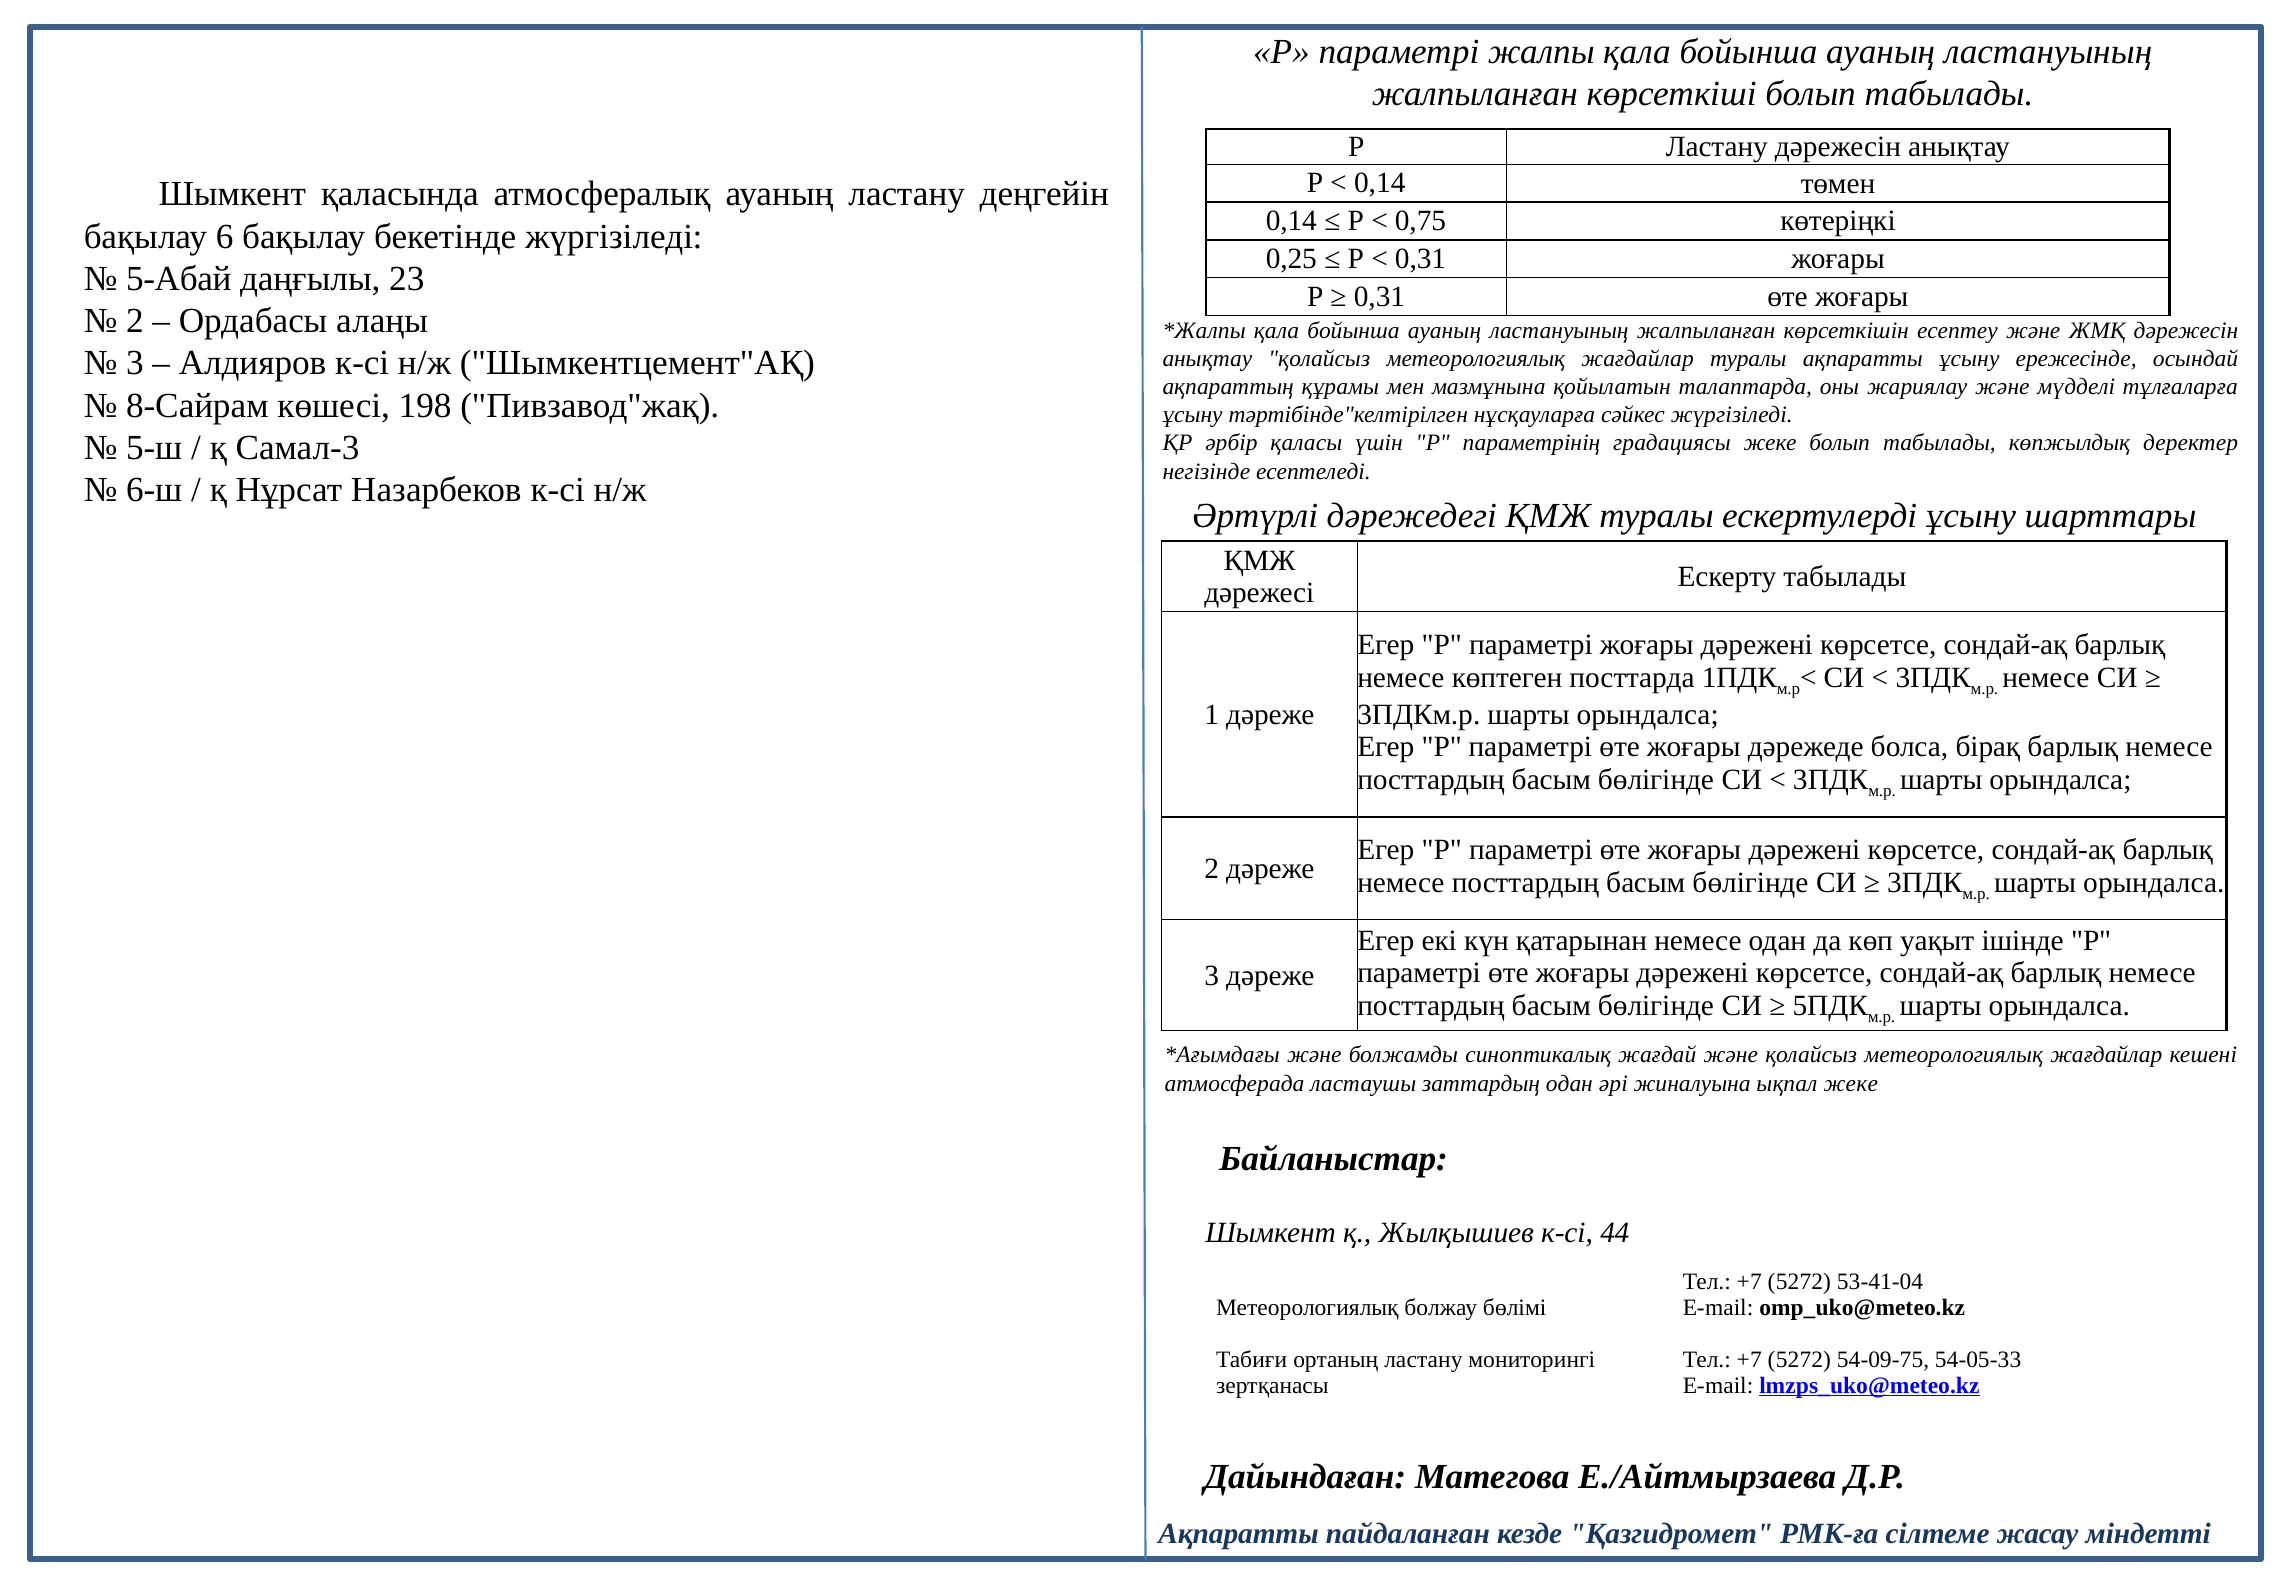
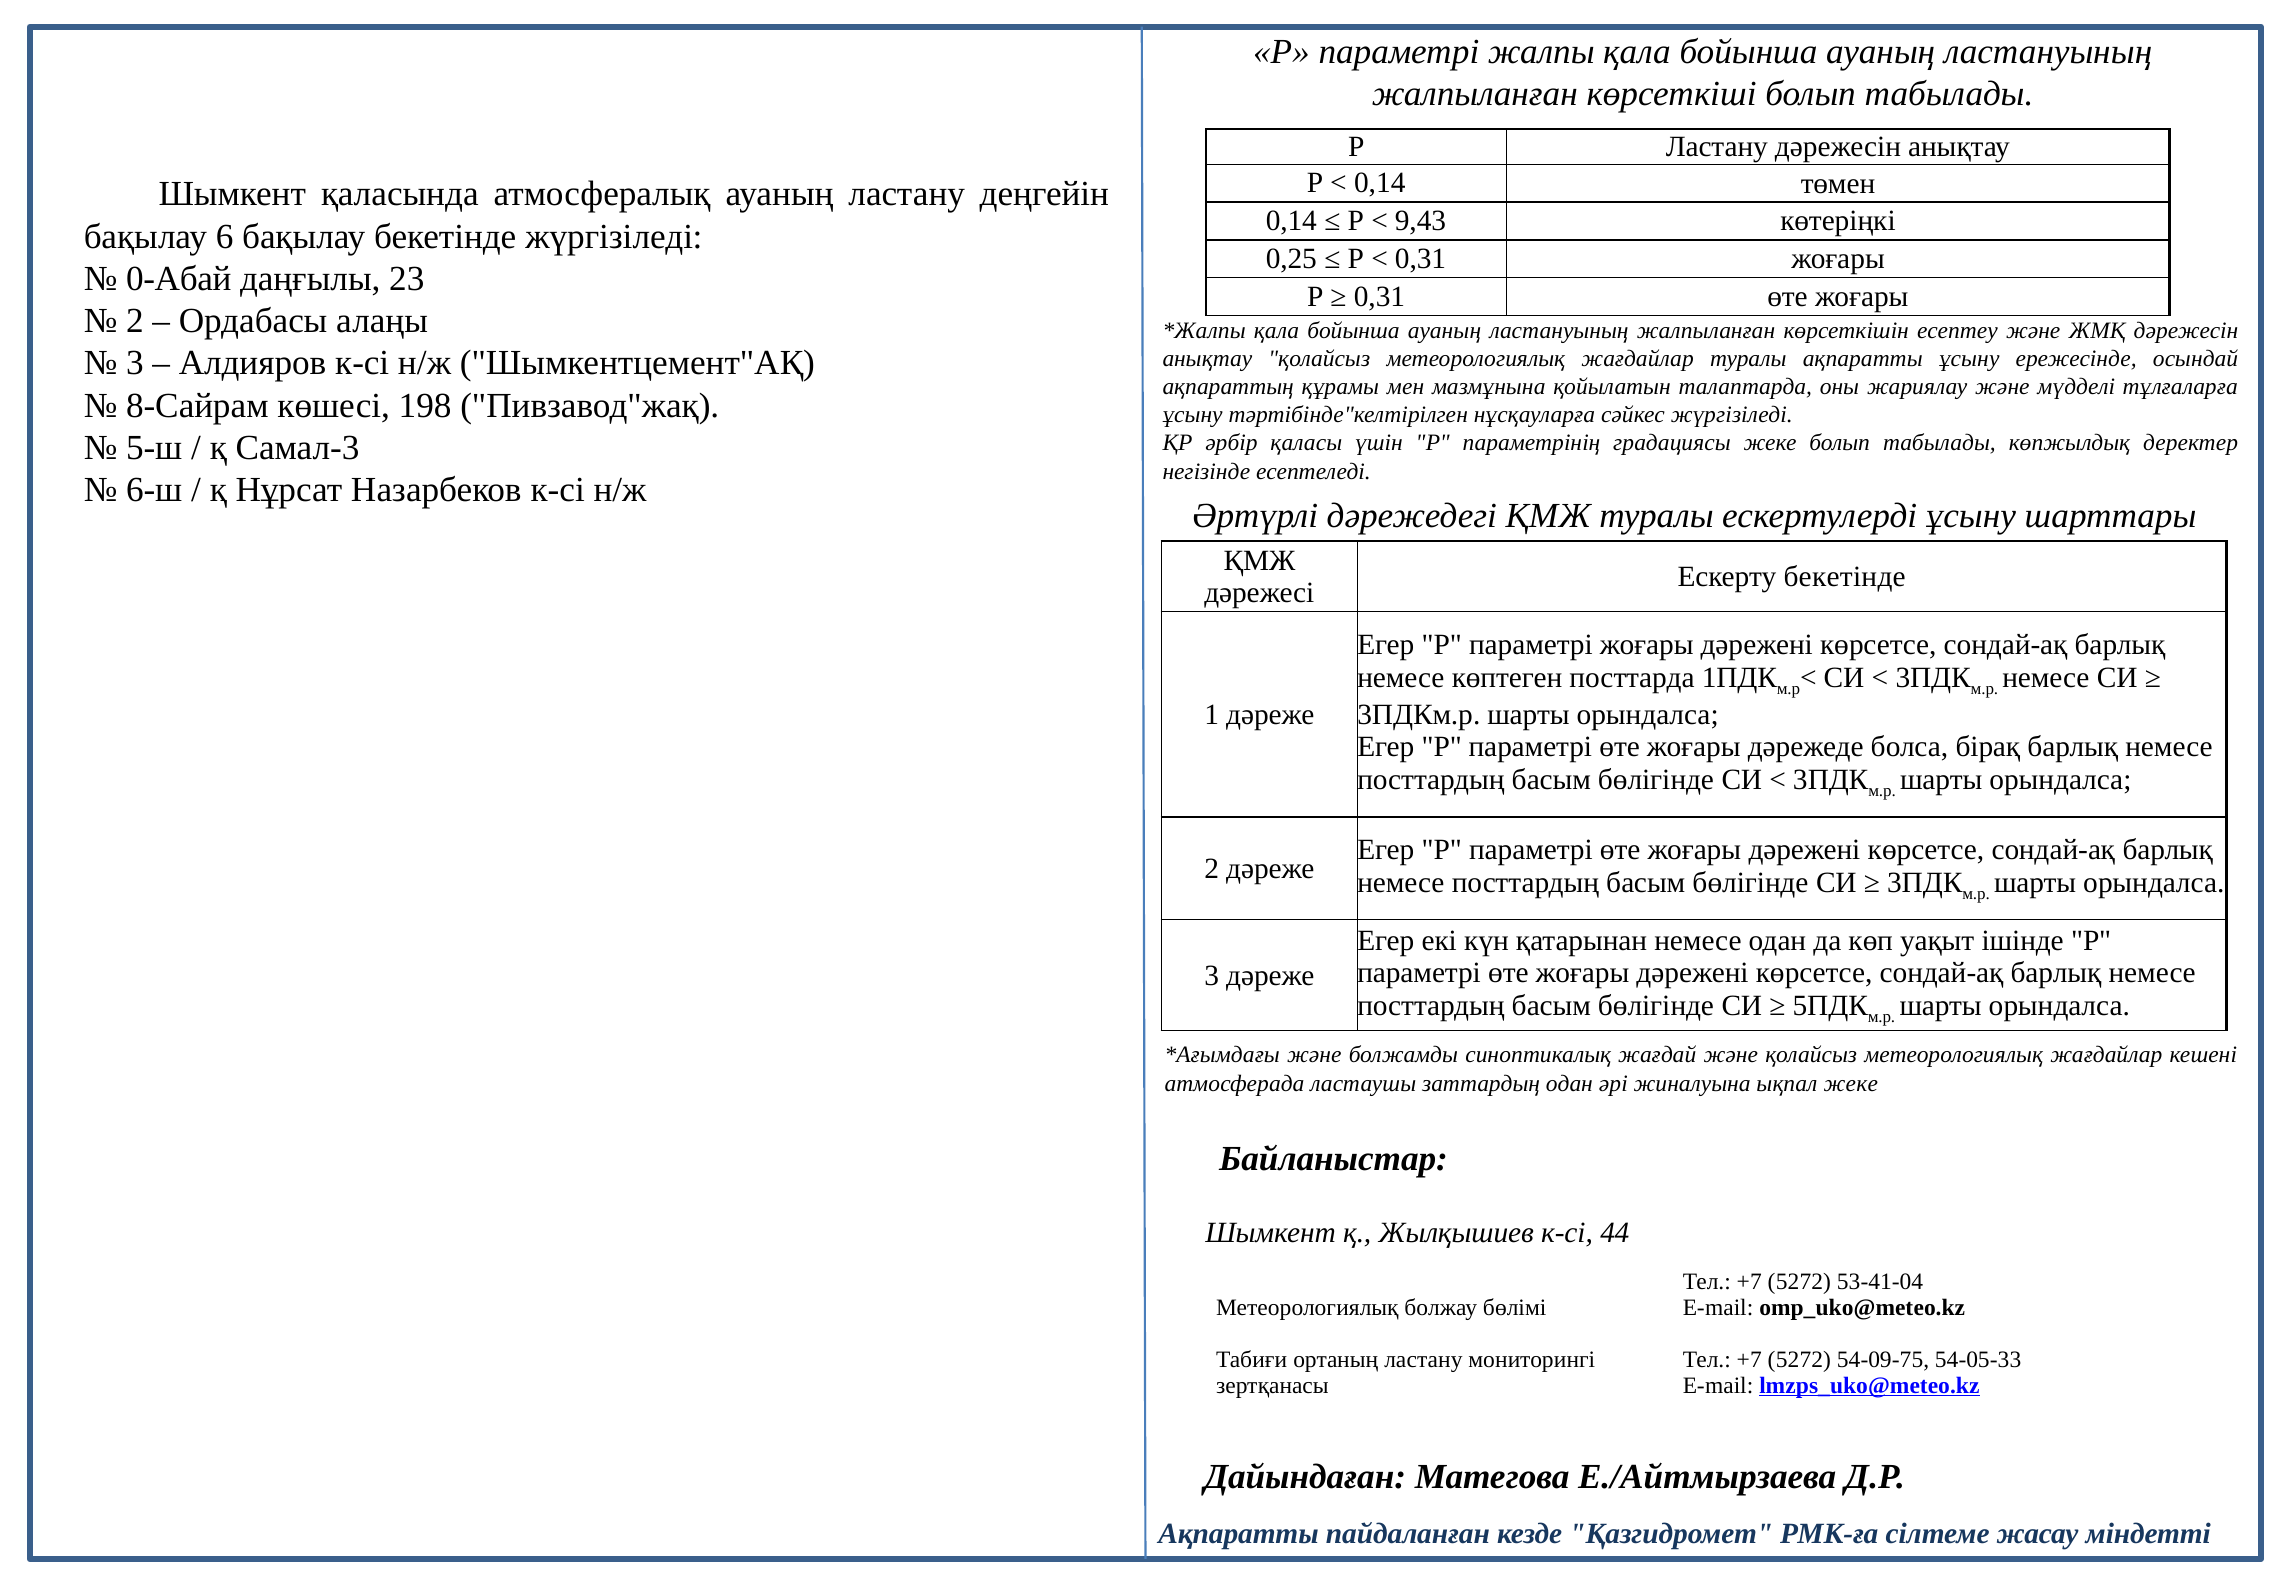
0,75: 0,75 -> 9,43
5-Абай: 5-Абай -> 0-Абай
Ескерту табылады: табылады -> бекетінде
